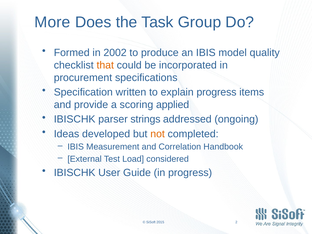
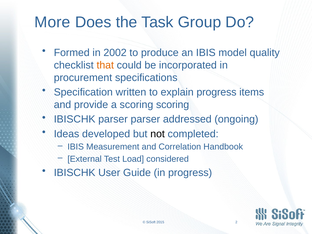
scoring applied: applied -> scoring
parser strings: strings -> parser
not colour: orange -> black
